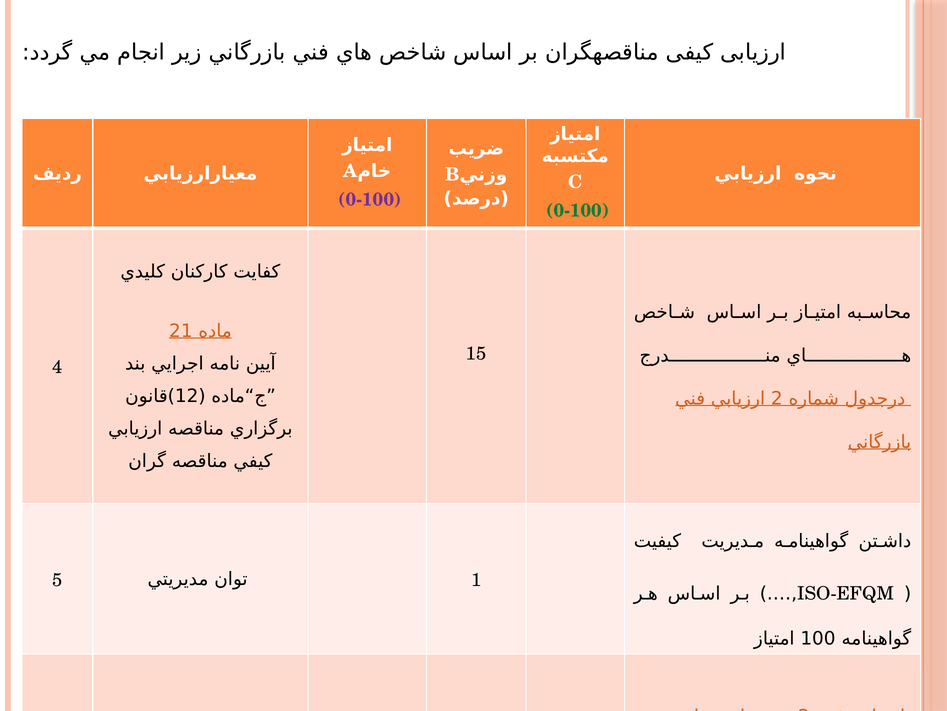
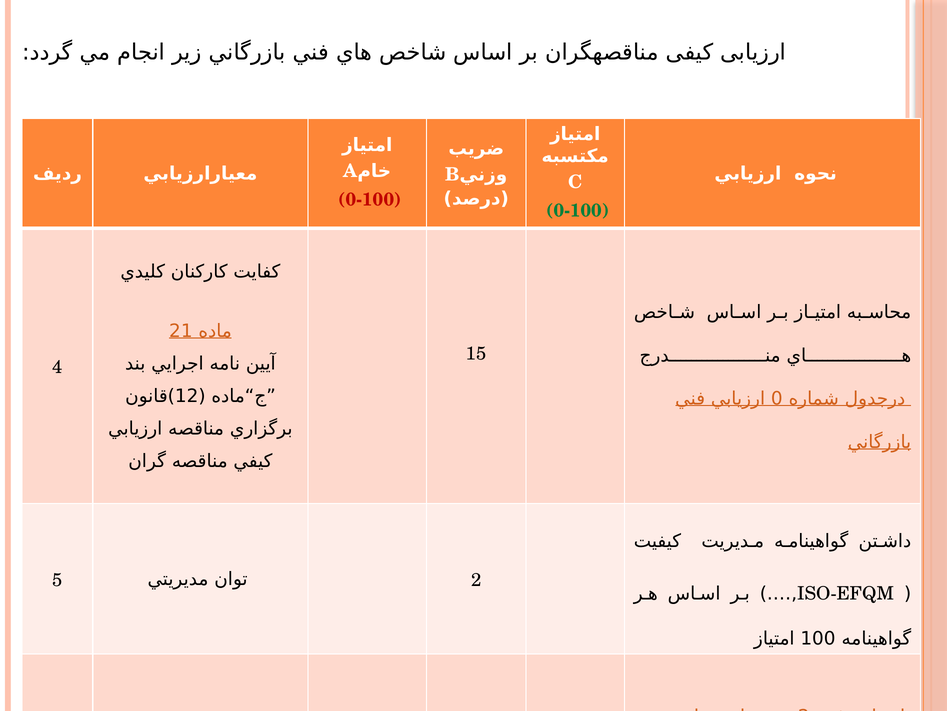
0-100 at (370, 200) colour: purple -> red
2 at (777, 398): 2 -> 0
1 at (476, 579): 1 -> 2
